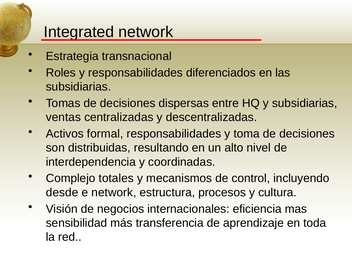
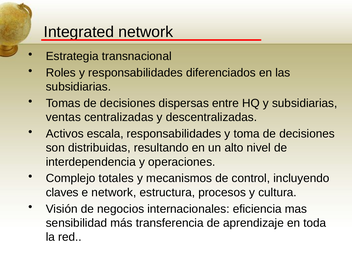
formal: formal -> escala
coordinadas: coordinadas -> operaciones
desde: desde -> claves
